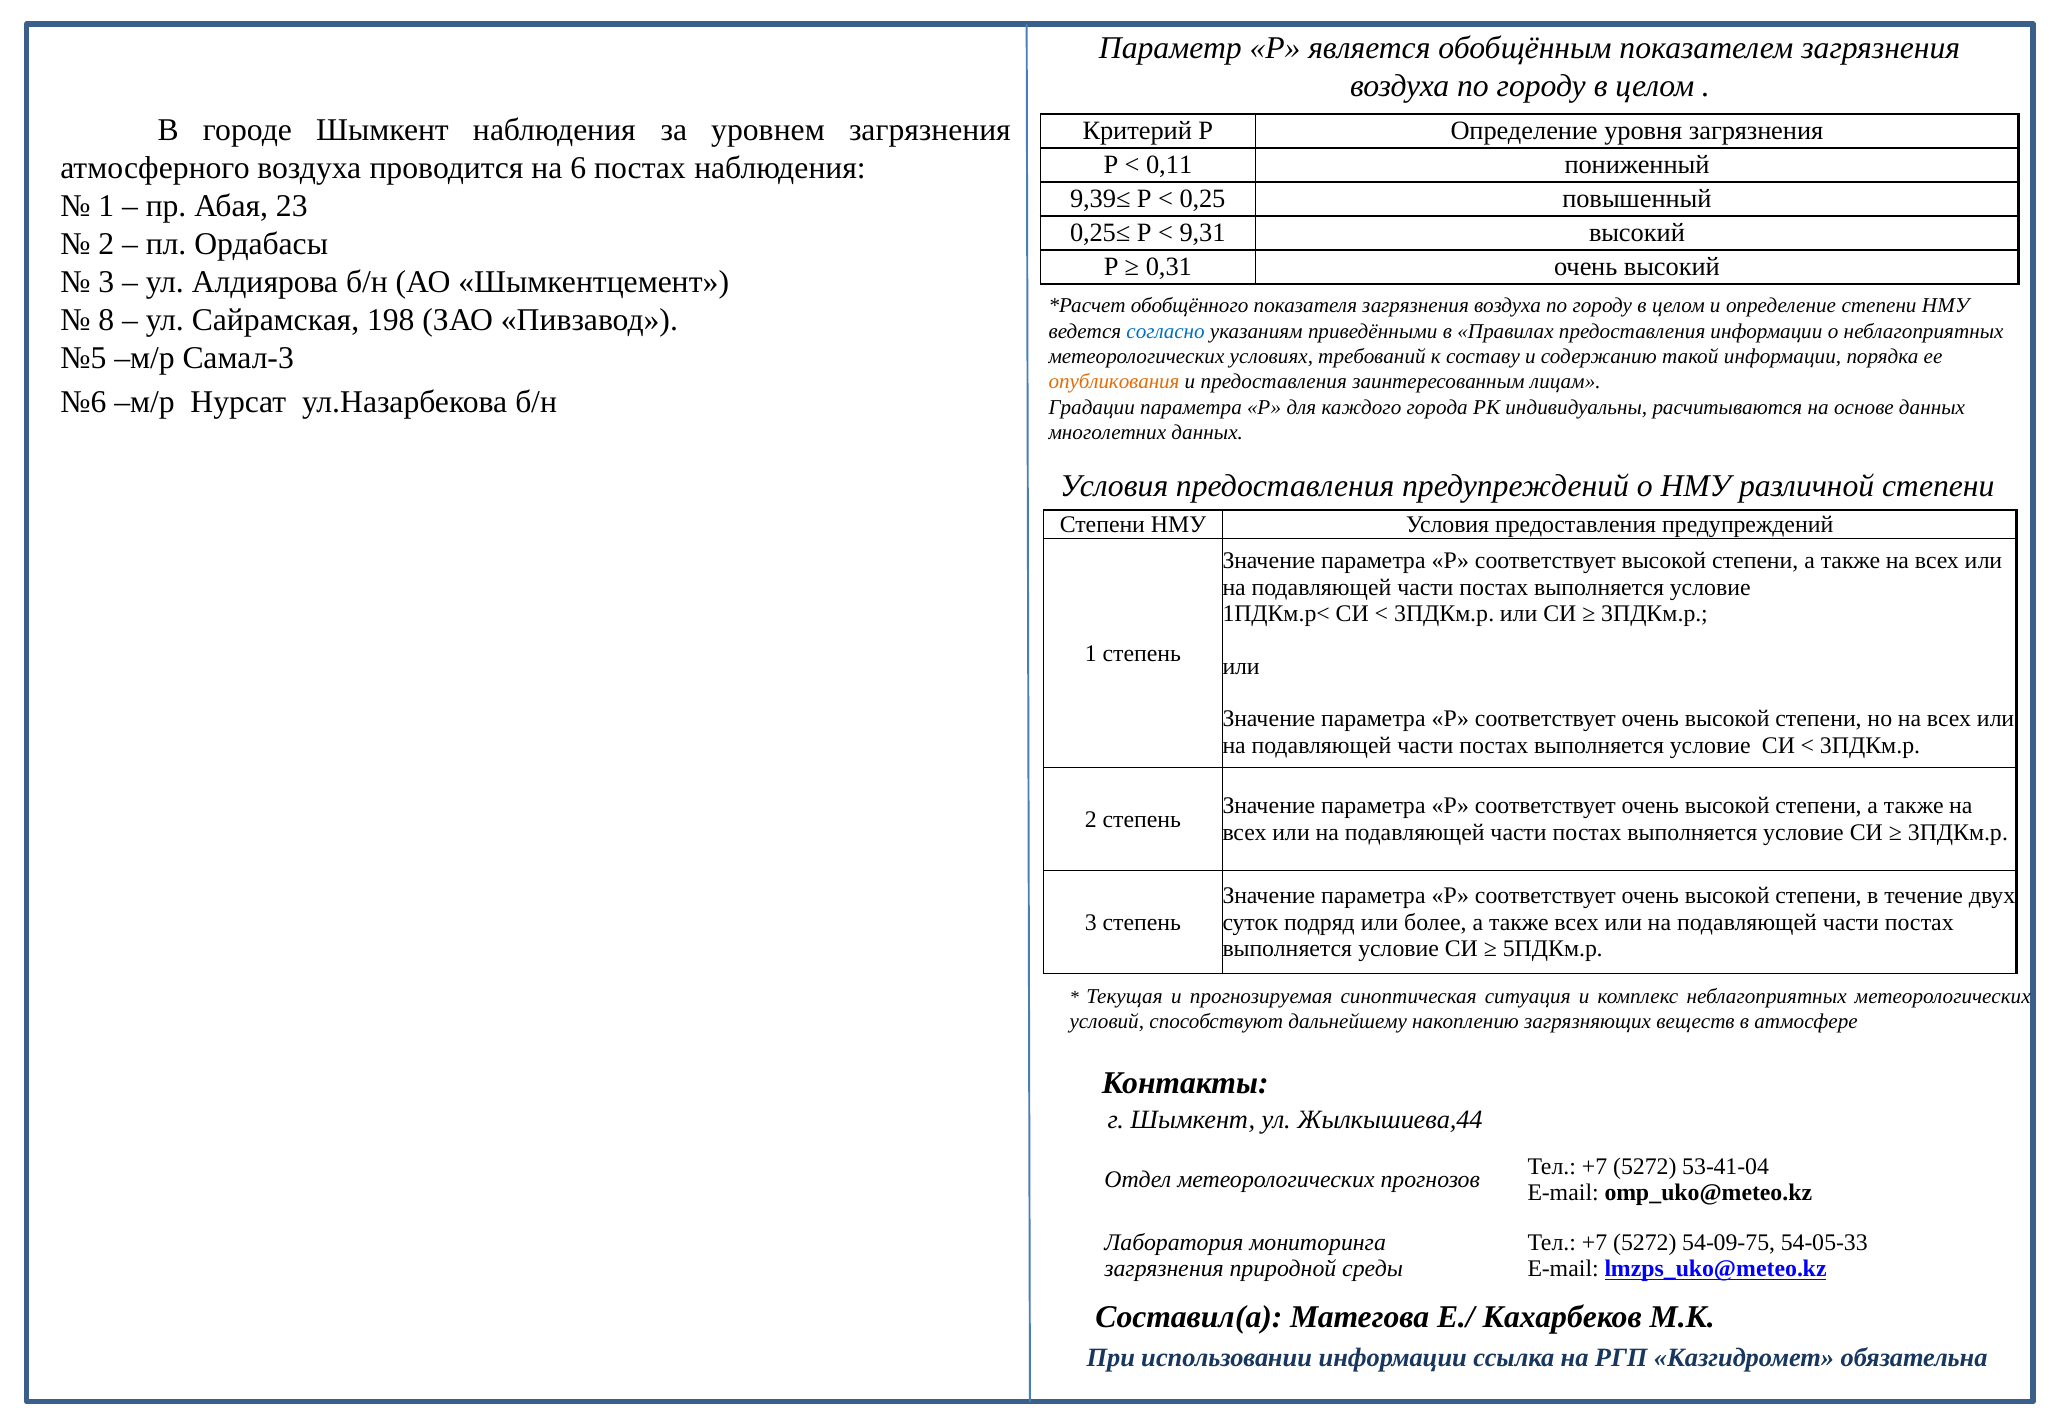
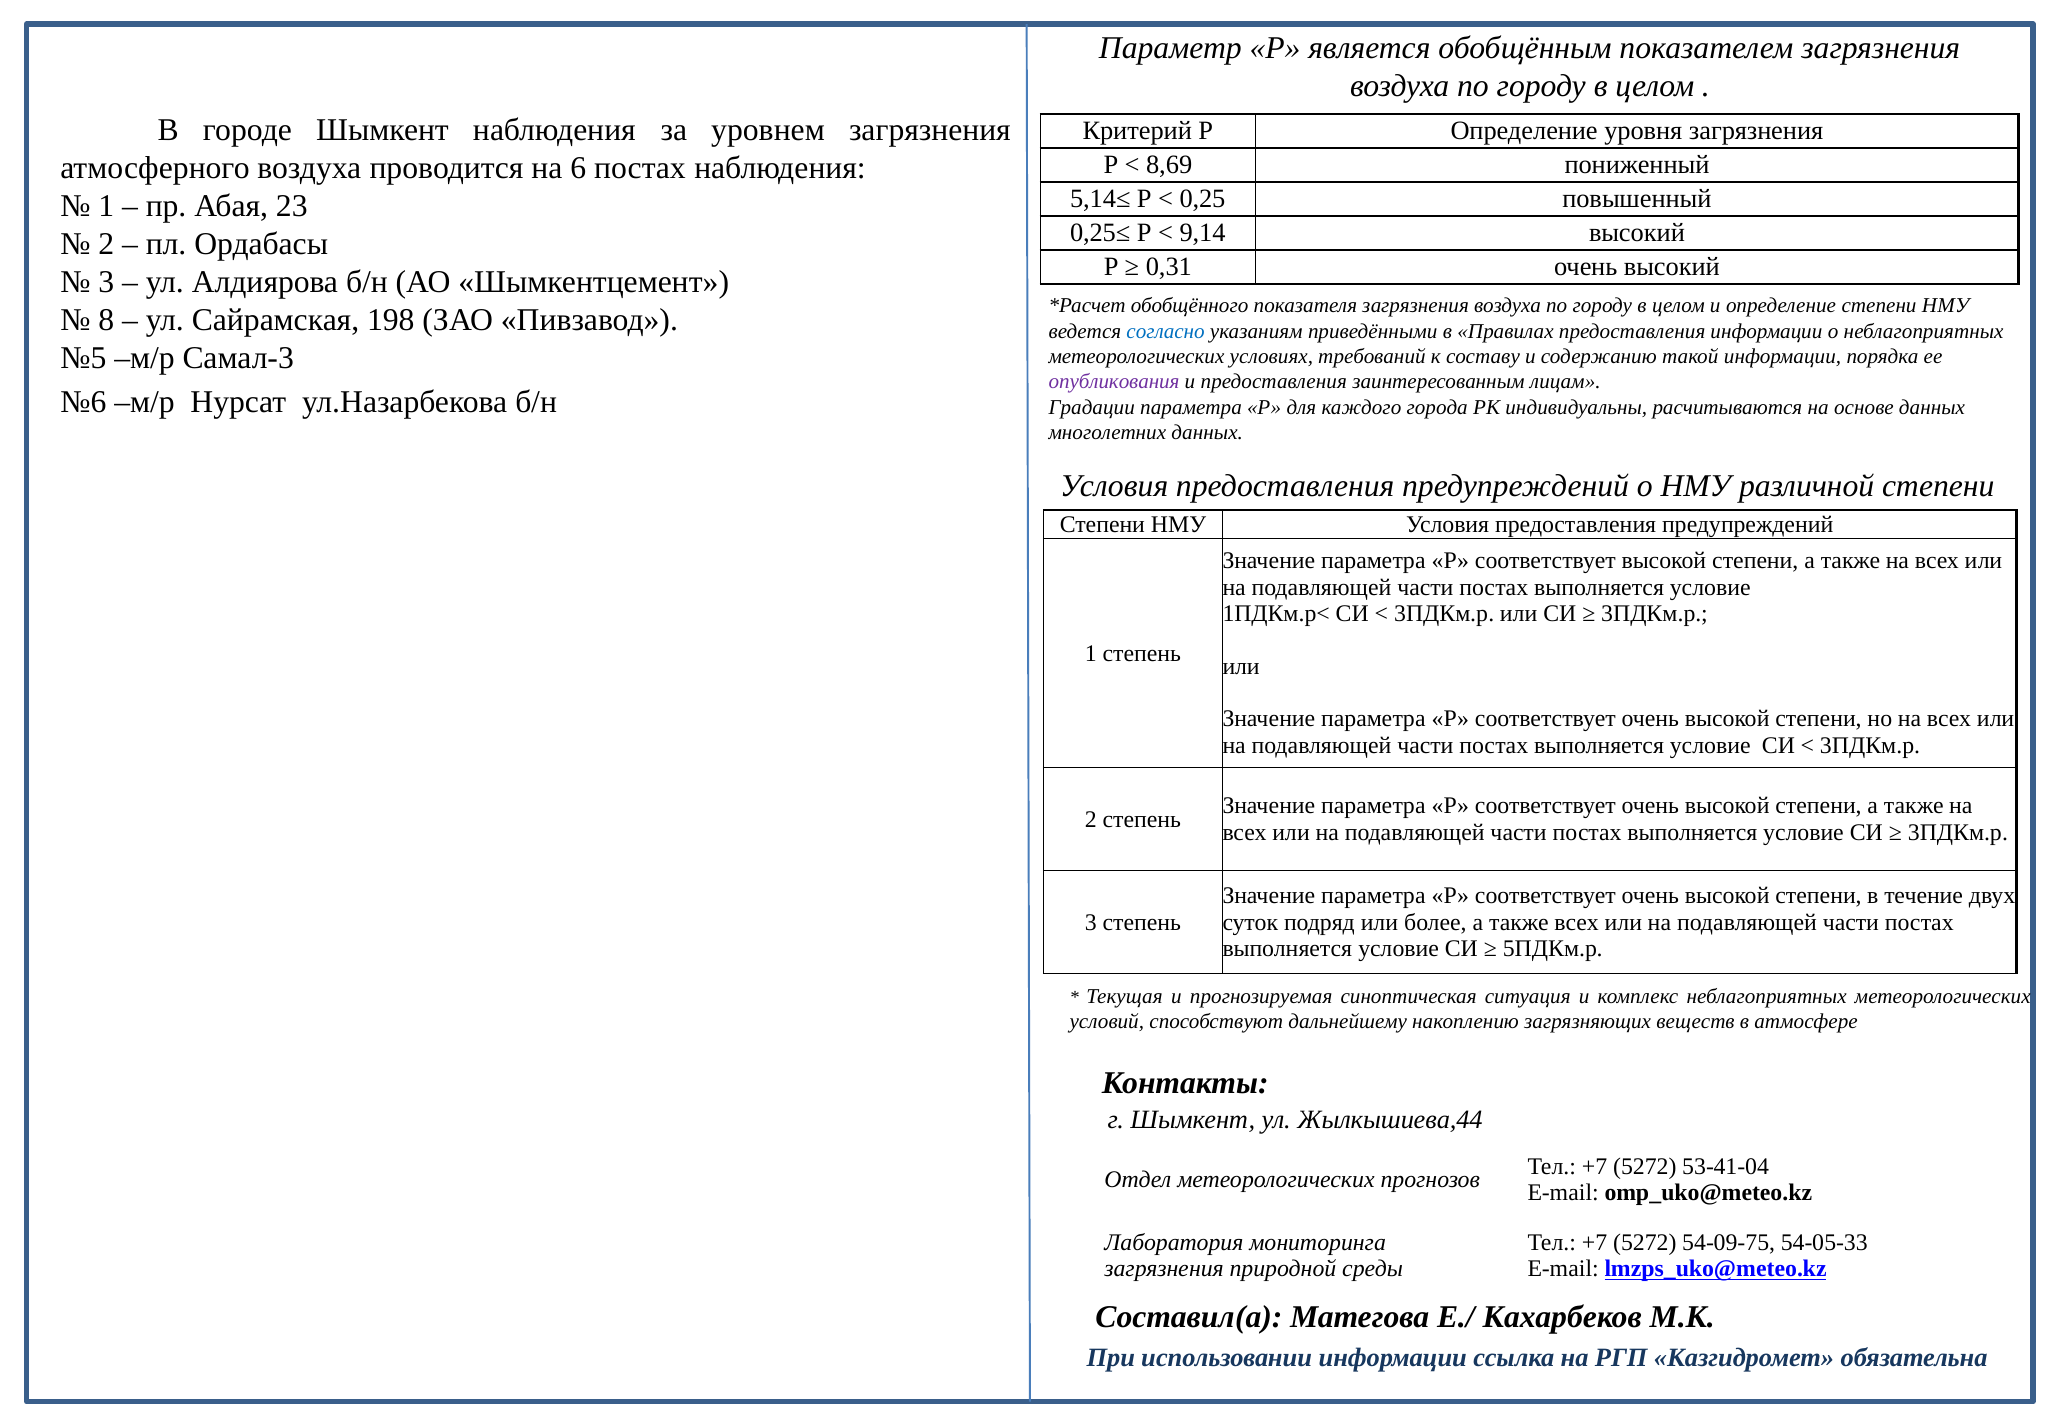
0,11: 0,11 -> 8,69
9,39≤: 9,39≤ -> 5,14≤
9,31: 9,31 -> 9,14
опубликования colour: orange -> purple
